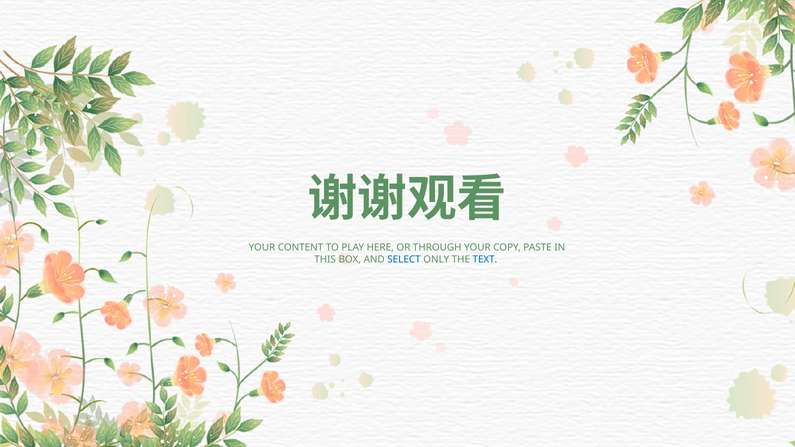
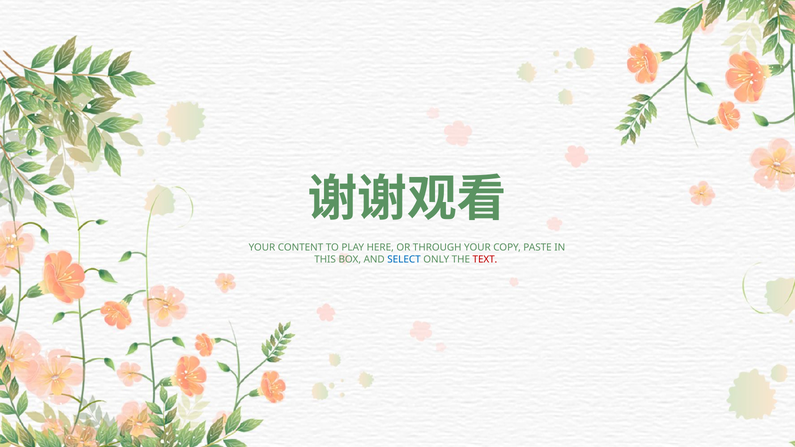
TEXT colour: blue -> red
